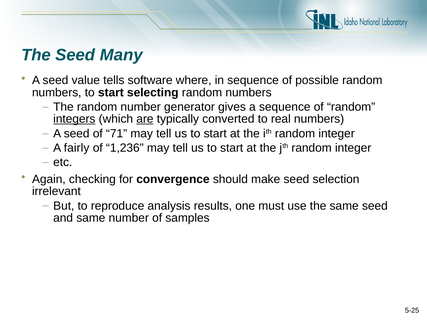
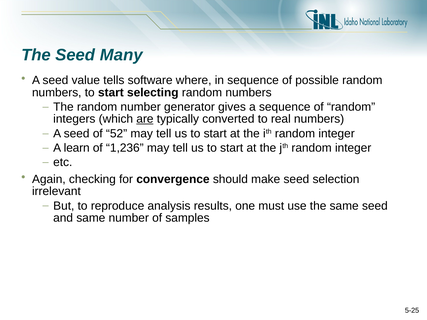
integers underline: present -> none
71: 71 -> 52
fairly: fairly -> learn
